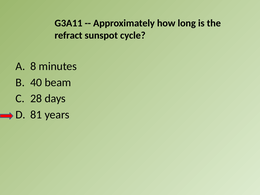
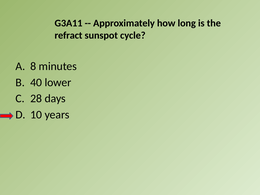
beam: beam -> lower
81: 81 -> 10
